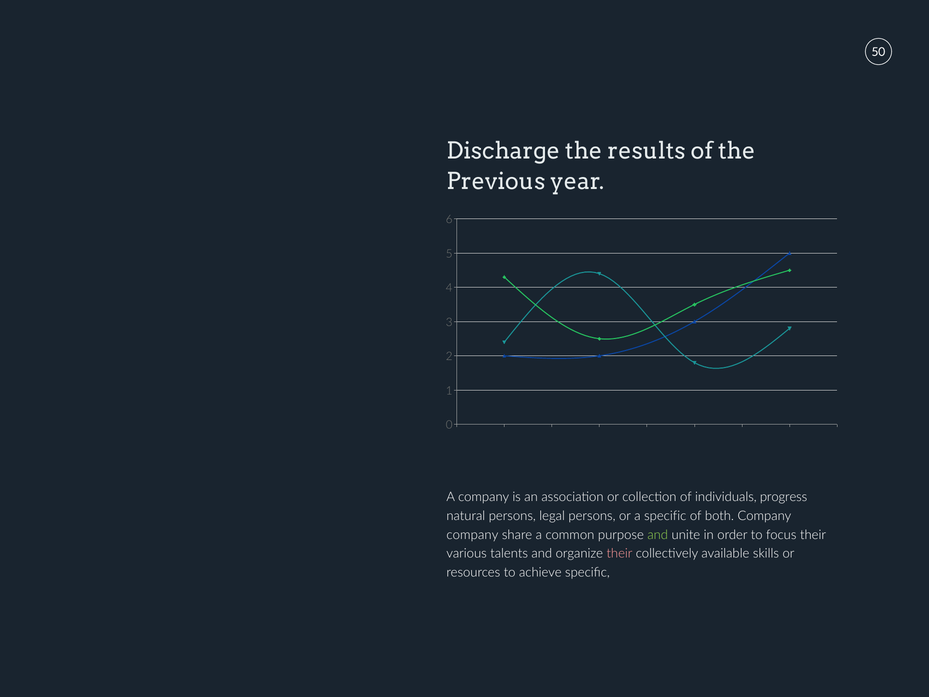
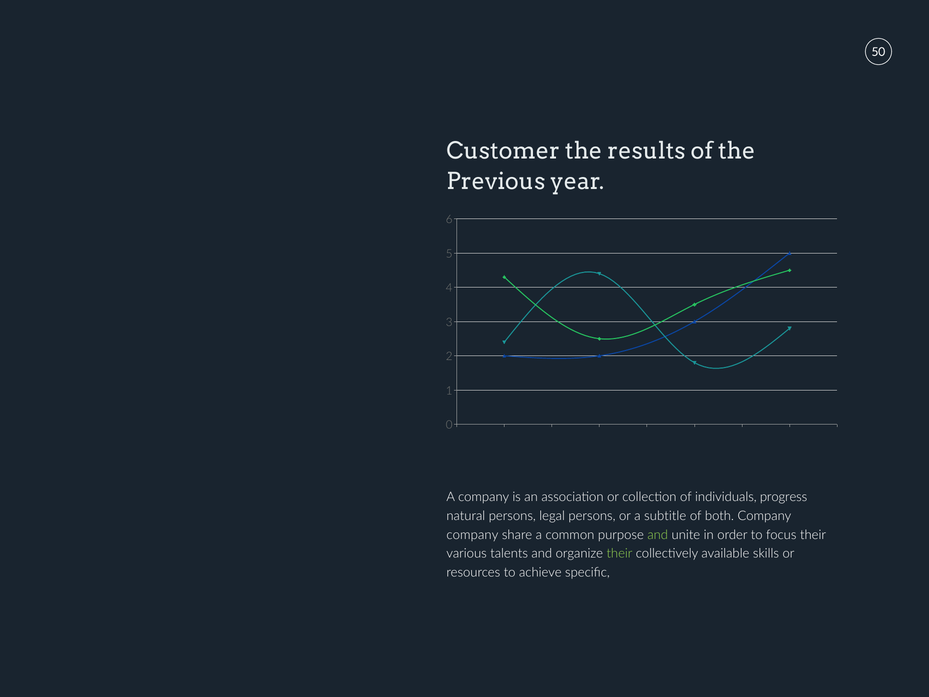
Discharge: Discharge -> Customer
a specific: specific -> subtitle
their at (619, 553) colour: pink -> light green
